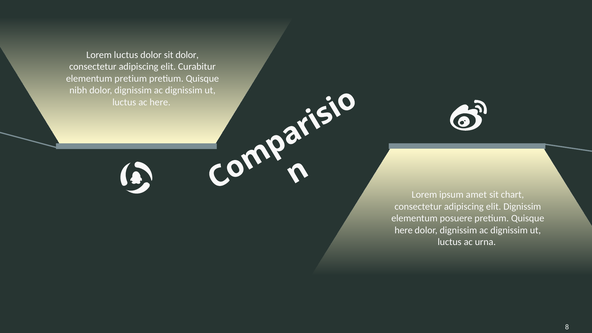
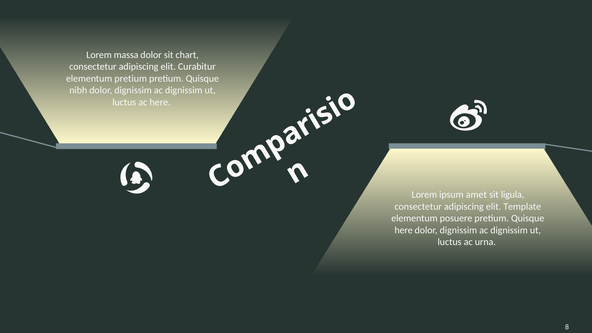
Lorem luctus: luctus -> massa
sit dolor: dolor -> chart
chart: chart -> ligula
elit Dignissim: Dignissim -> Template
